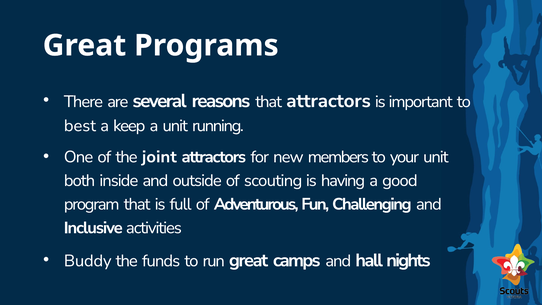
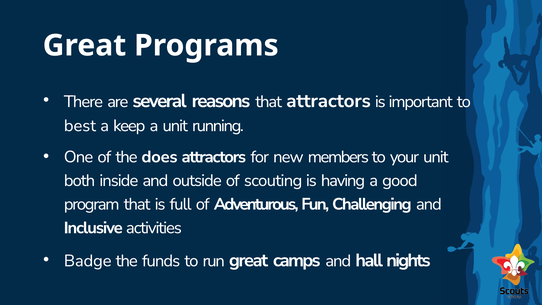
joint: joint -> does
Buddy: Buddy -> Badge
